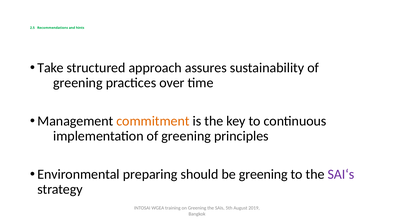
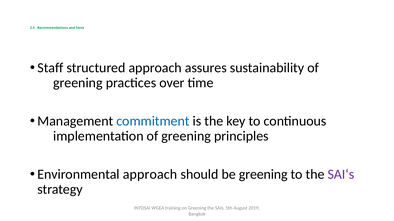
Take: Take -> Staff
commitment colour: orange -> blue
Environmental preparing: preparing -> approach
